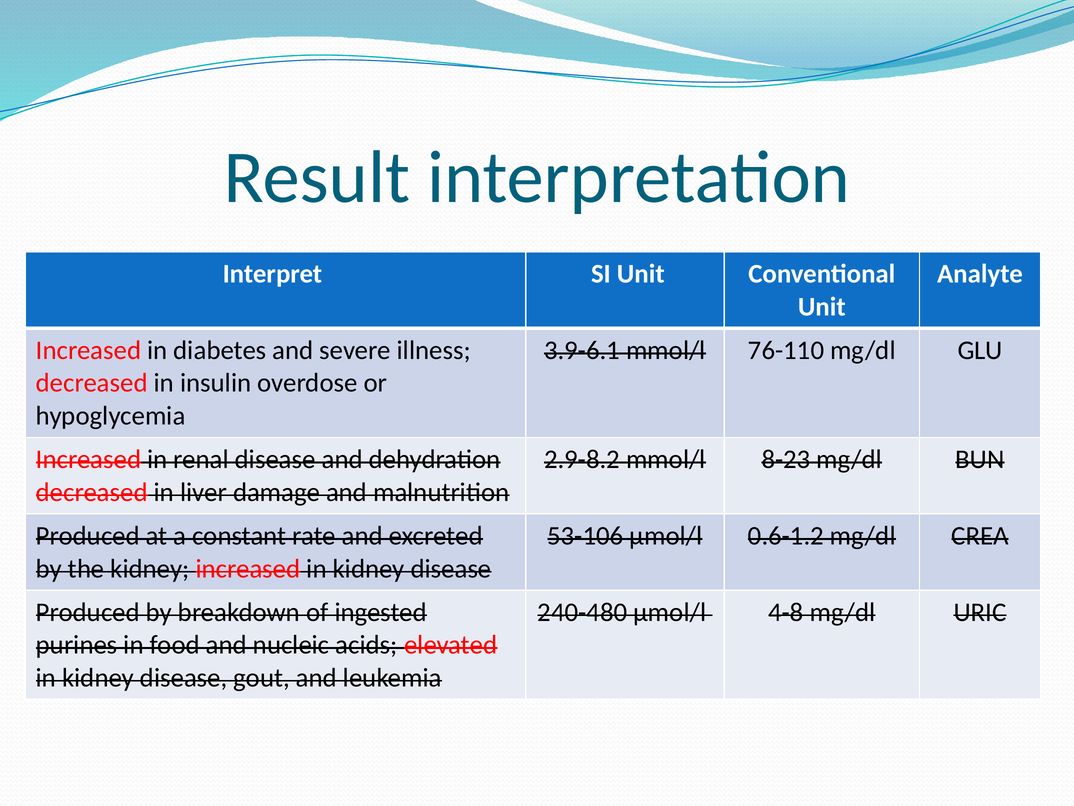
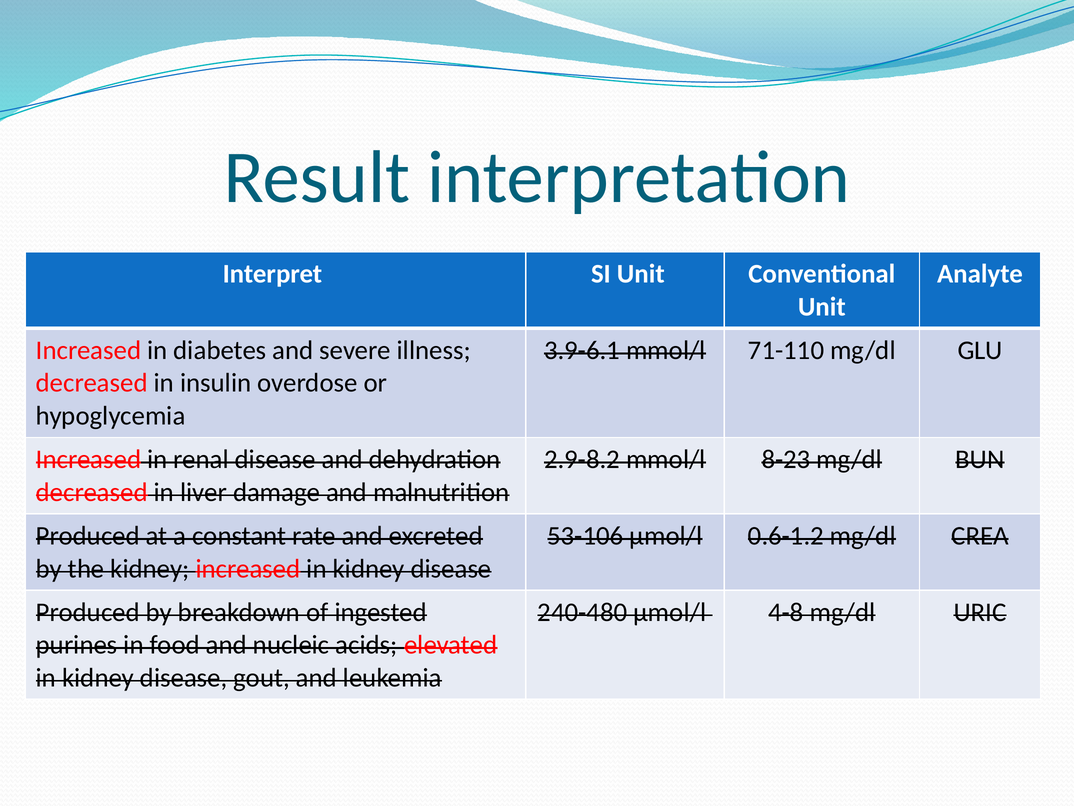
76-110: 76-110 -> 71-110
